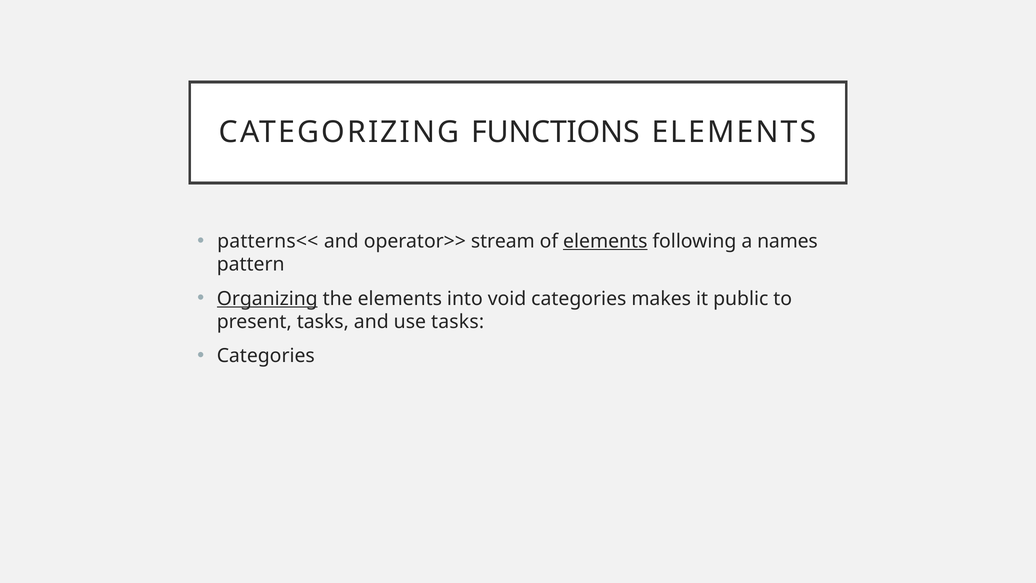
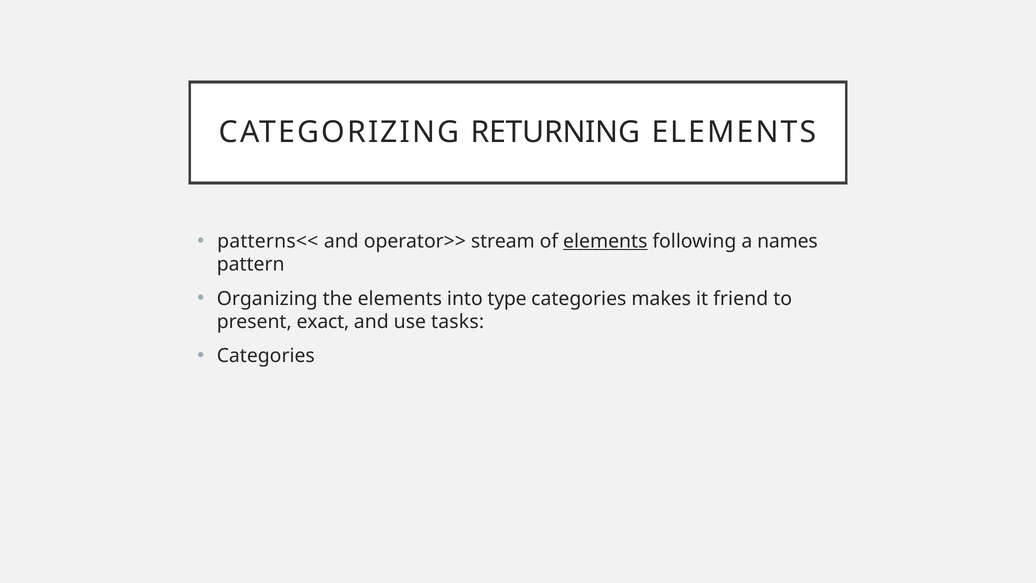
FUNCTIONS: FUNCTIONS -> RETURNING
Organizing underline: present -> none
void: void -> type
public: public -> friend
present tasks: tasks -> exact
